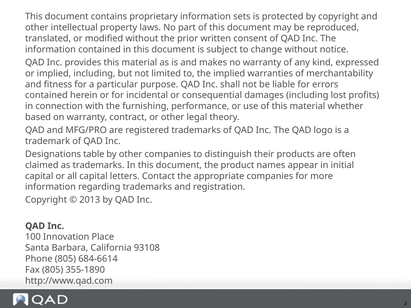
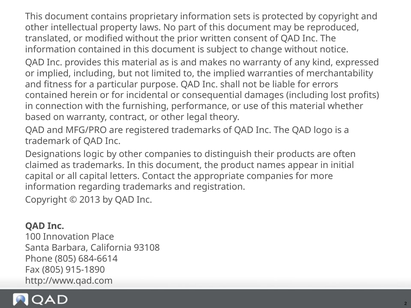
table: table -> logic
355-1890: 355-1890 -> 915-1890
